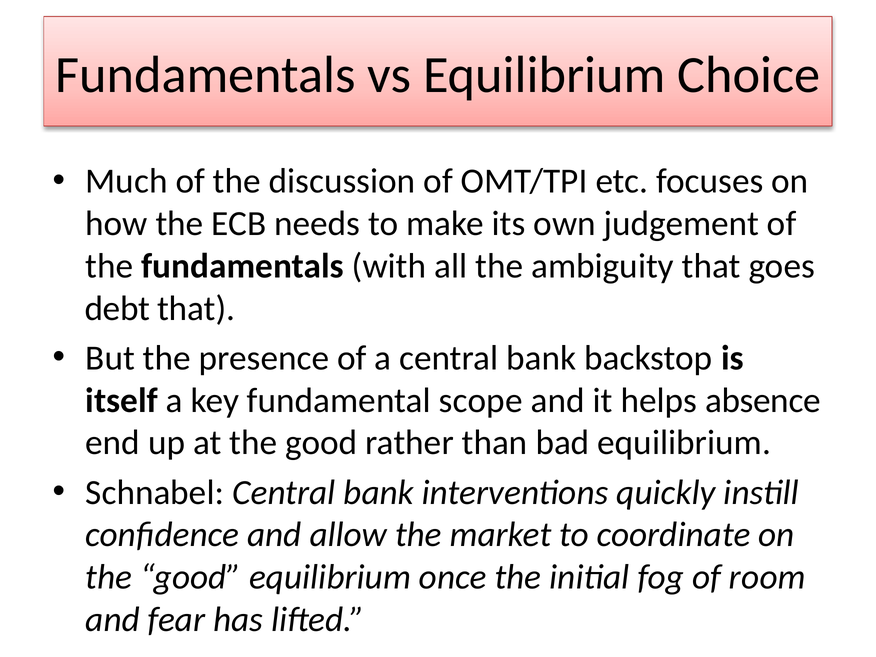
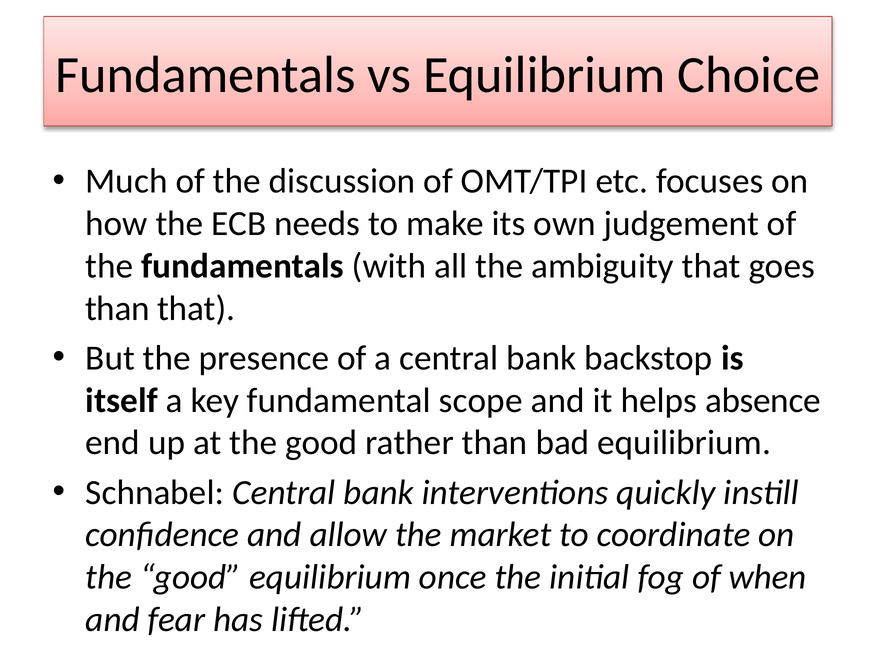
debt at (117, 308): debt -> than
room: room -> when
